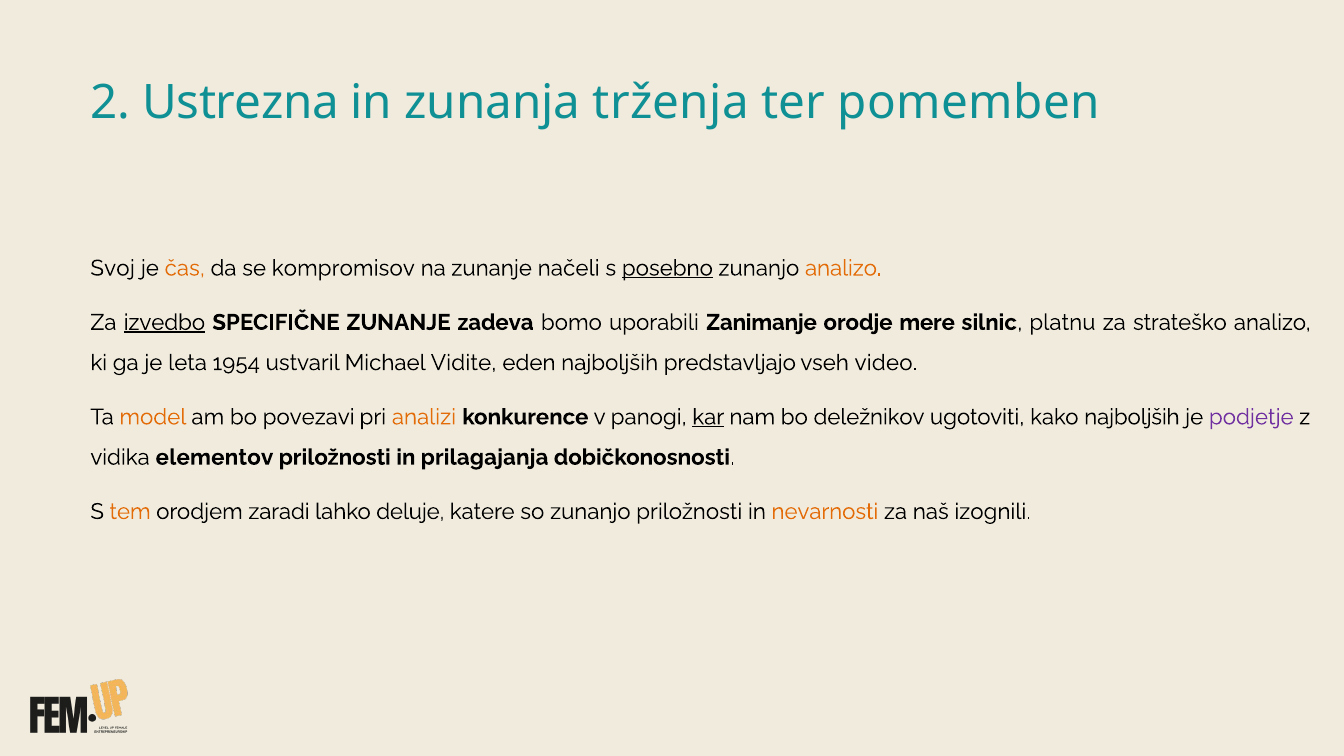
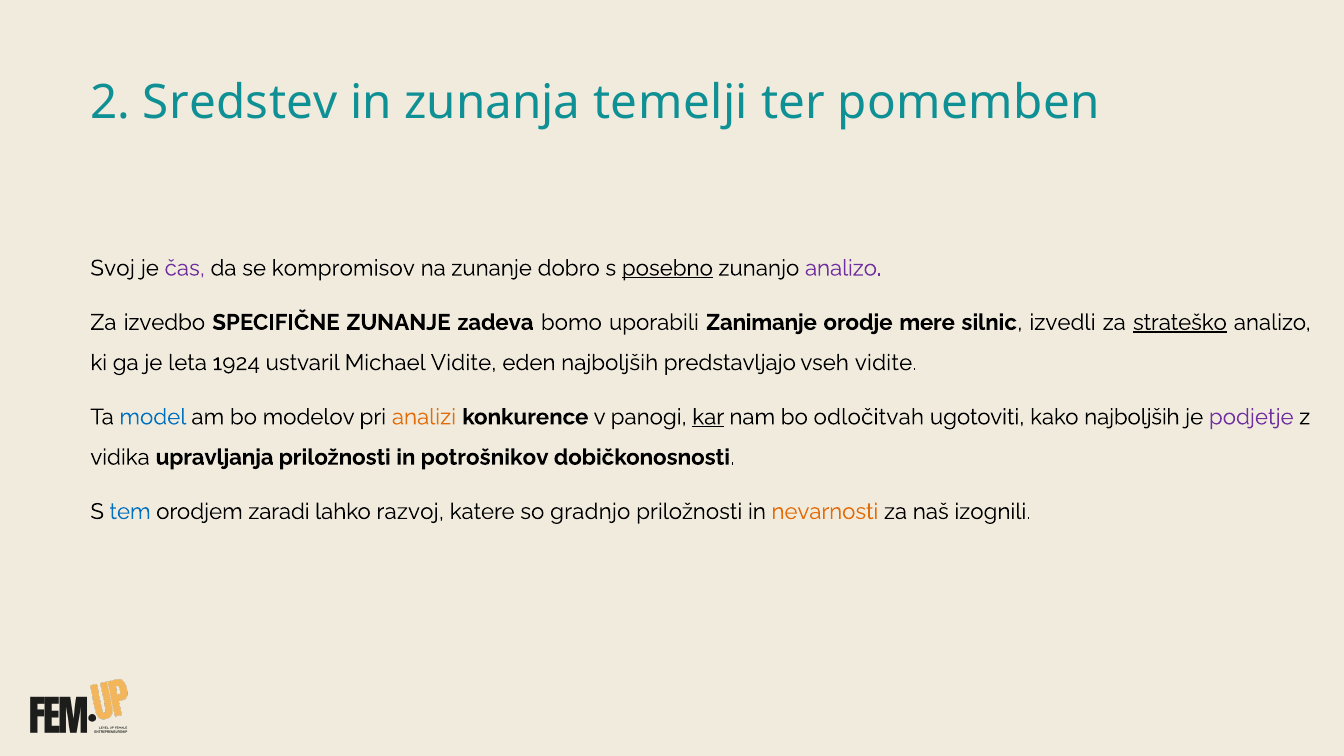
Ustrezna: Ustrezna -> Sredstev
trženja: trženja -> temelji
čas colour: orange -> purple
načeli: načeli -> dobro
analizo at (843, 268) colour: orange -> purple
izvedbo underline: present -> none
platnu: platnu -> izvedli
strateško underline: none -> present
1954: 1954 -> 1924
vseh video: video -> vidite
model colour: orange -> blue
povezavi: povezavi -> modelov
deležnikov: deležnikov -> odločitvah
elementov: elementov -> upravljanja
prilagajanja: prilagajanja -> potrošnikov
tem colour: orange -> blue
deluje: deluje -> razvoj
so zunanjo: zunanjo -> gradnjo
